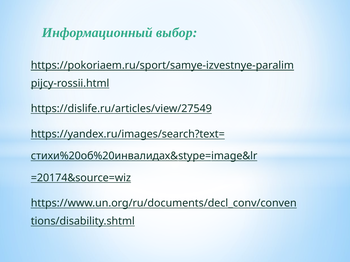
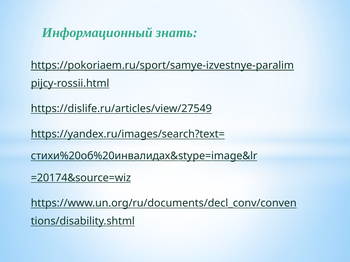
выбор: выбор -> знать
